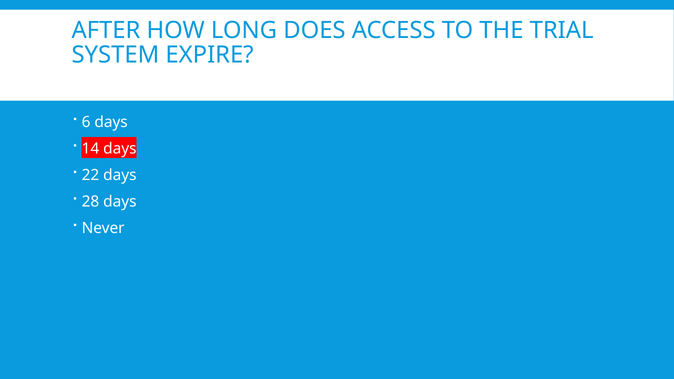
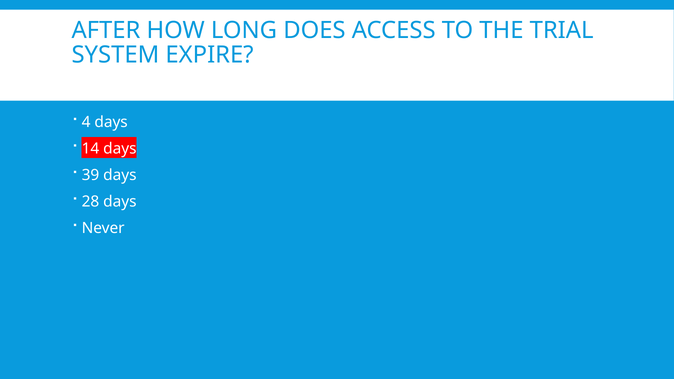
6: 6 -> 4
22: 22 -> 39
